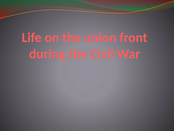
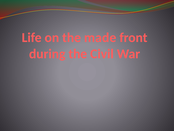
union: union -> made
